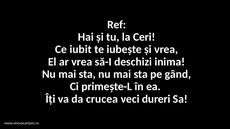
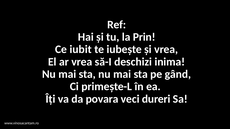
Ceri: Ceri -> Prin
crucea: crucea -> povara
